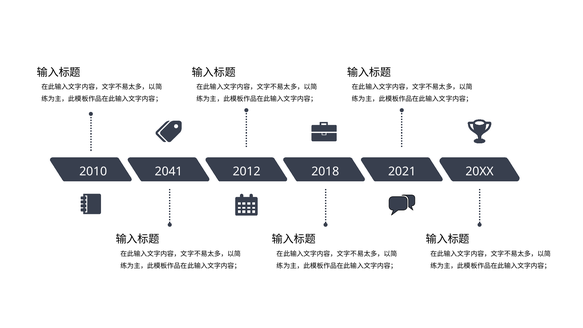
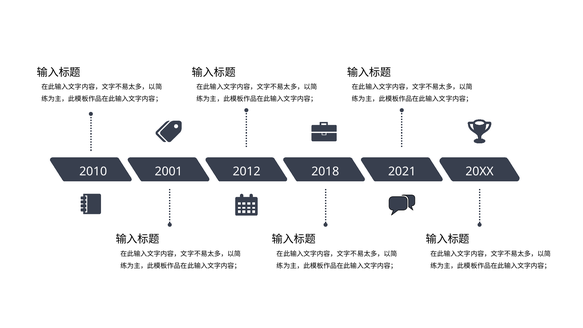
2041: 2041 -> 2001
